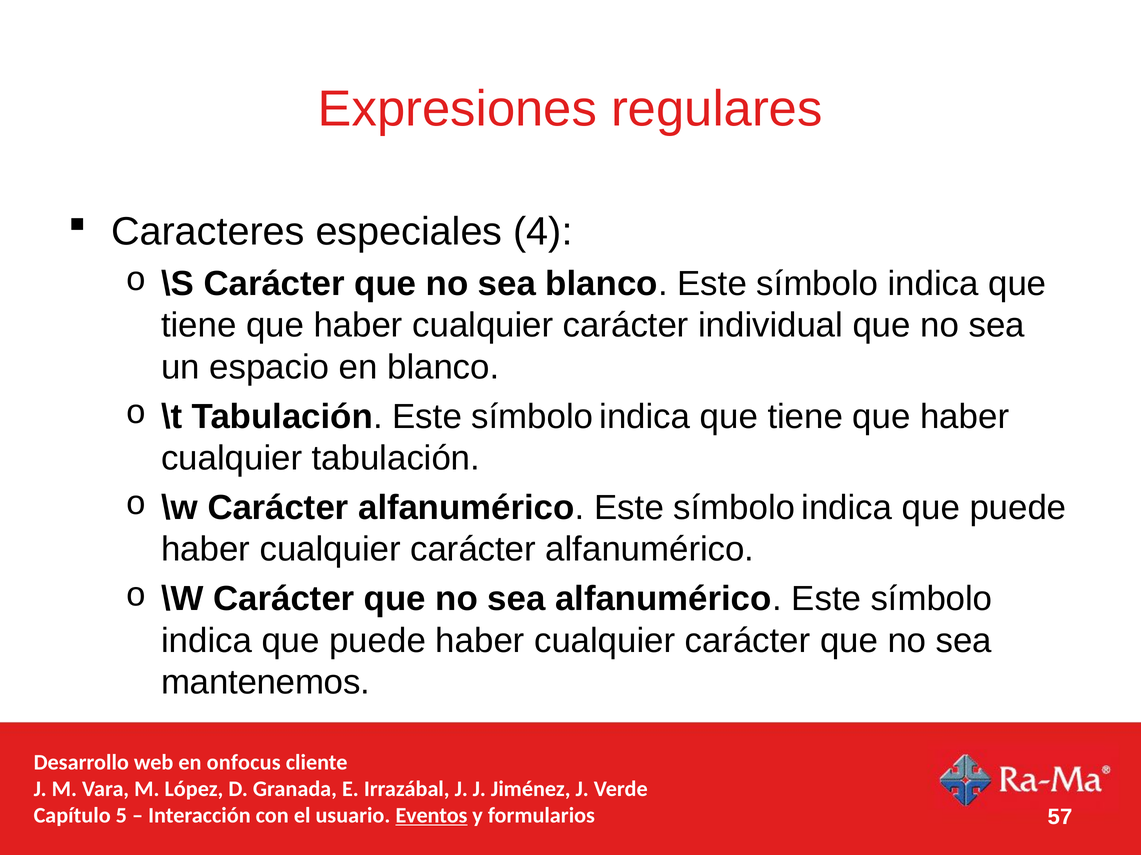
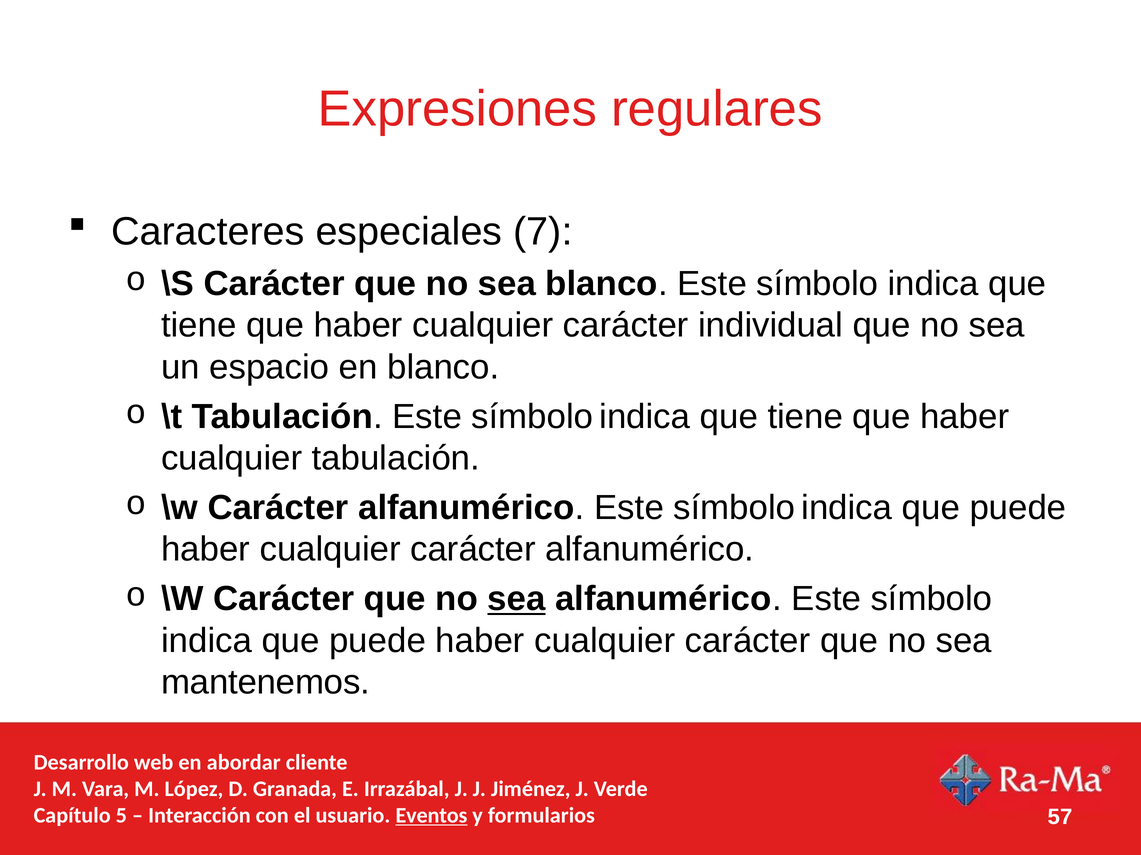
4: 4 -> 7
sea at (517, 599) underline: none -> present
onfocus: onfocus -> abordar
